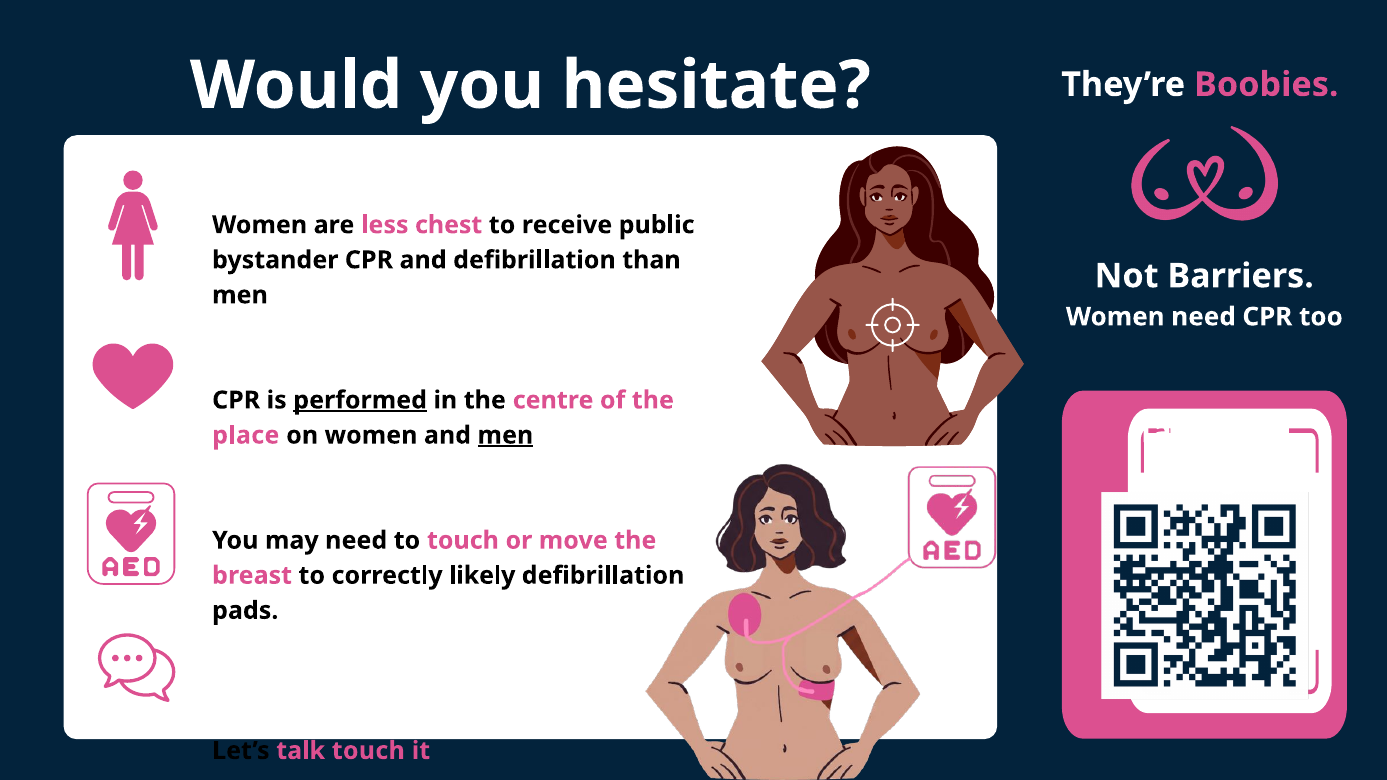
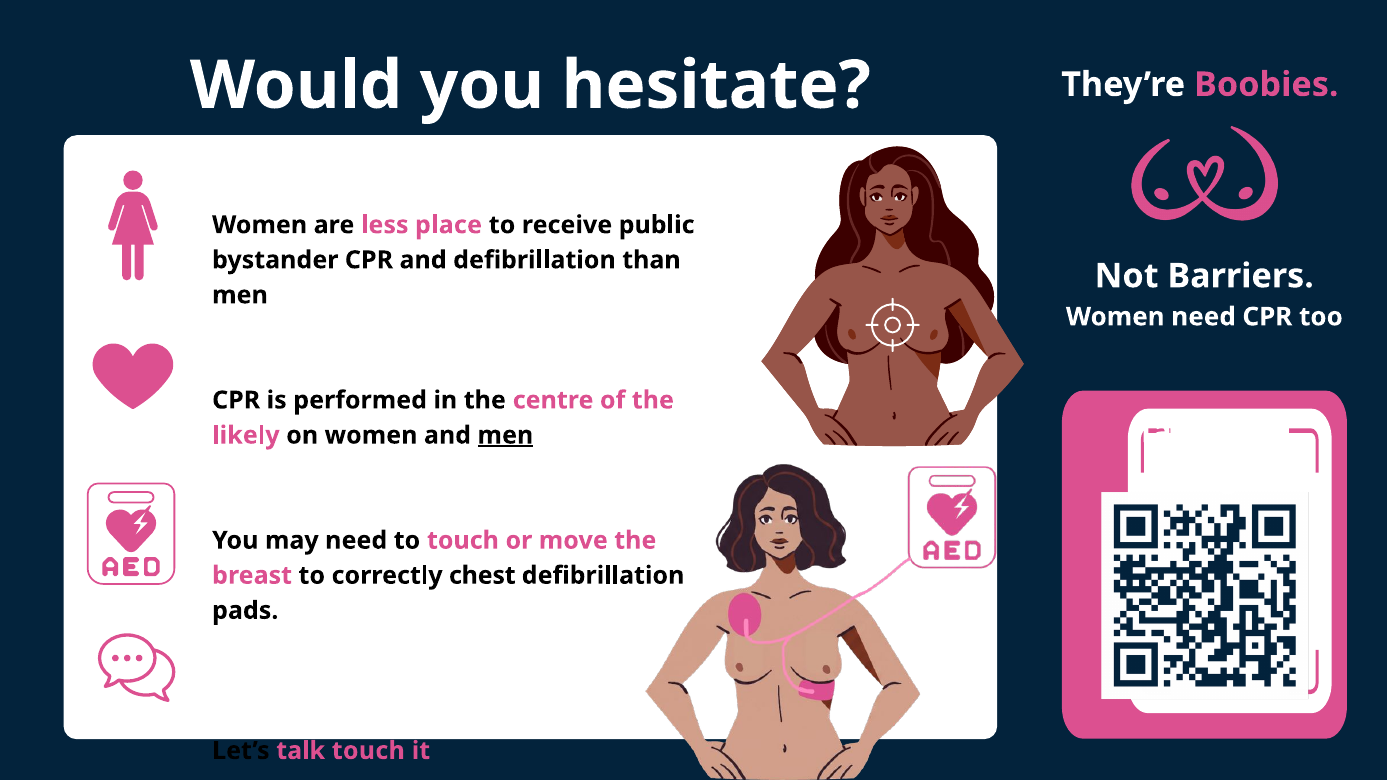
chest: chest -> place
performed underline: present -> none
place: place -> likely
likely: likely -> chest
